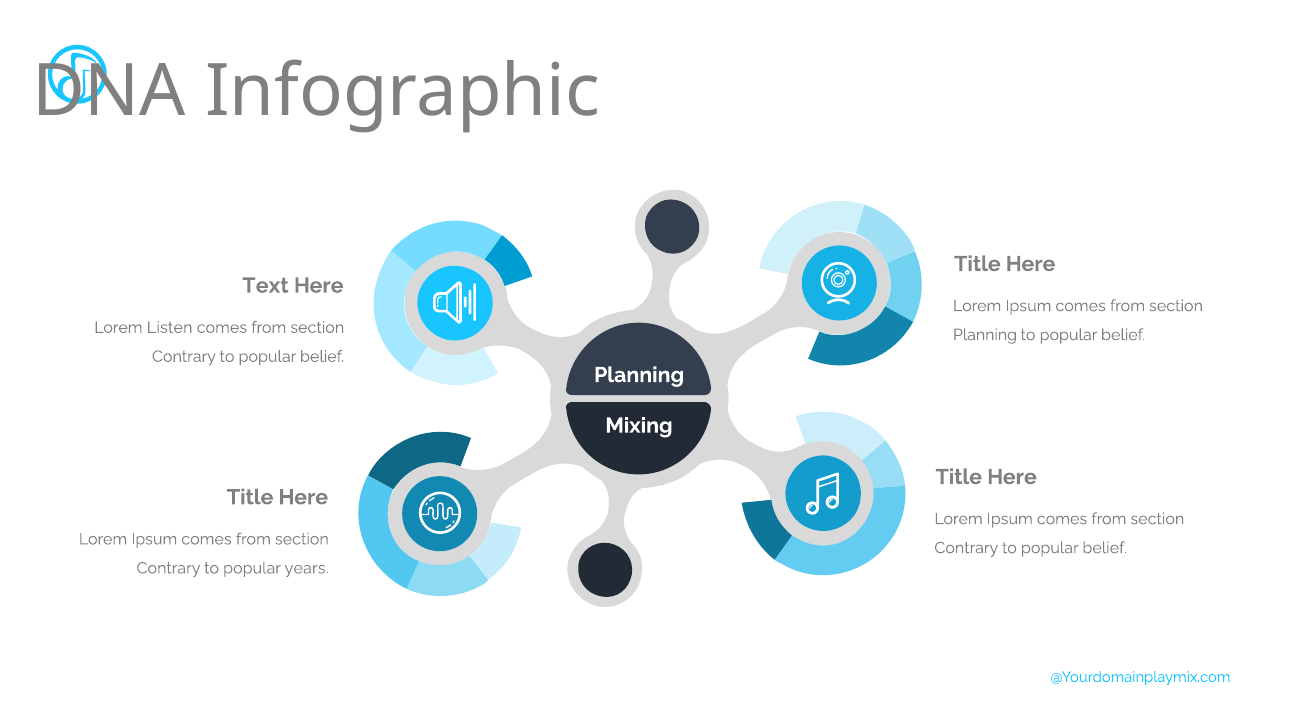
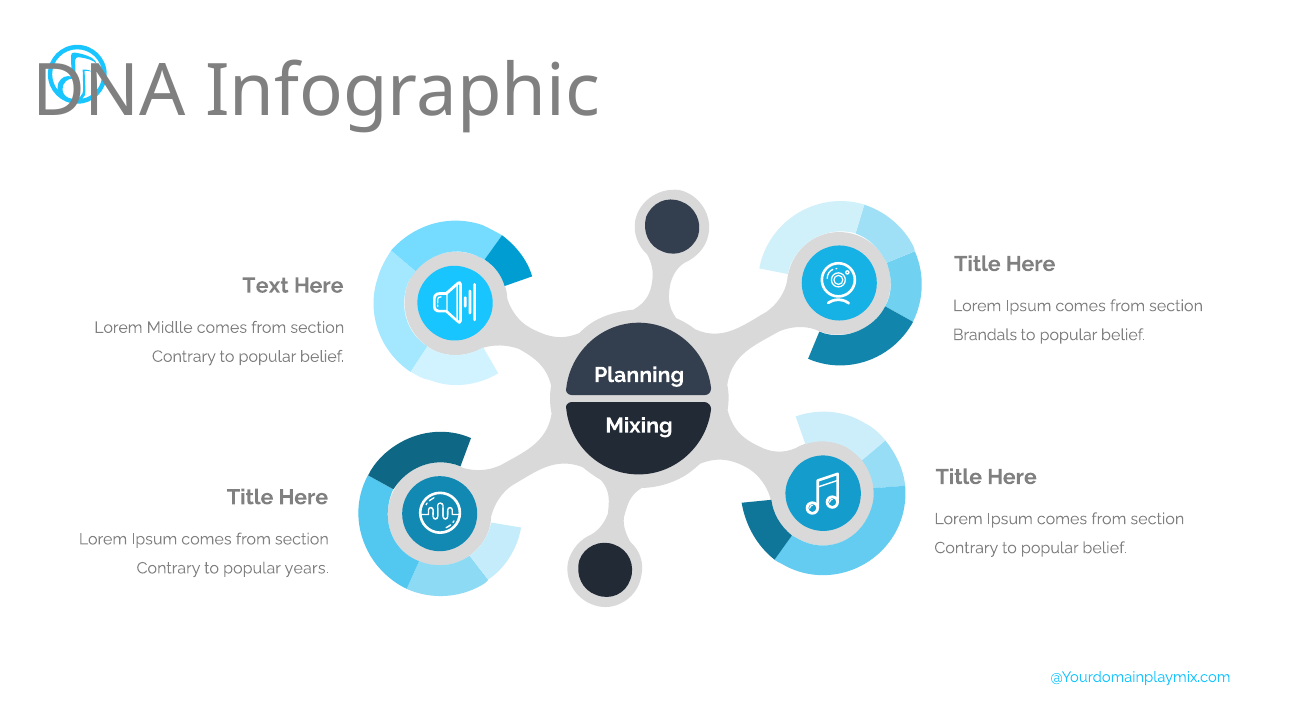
Listen: Listen -> Midlle
Planning at (985, 335): Planning -> Brandals
